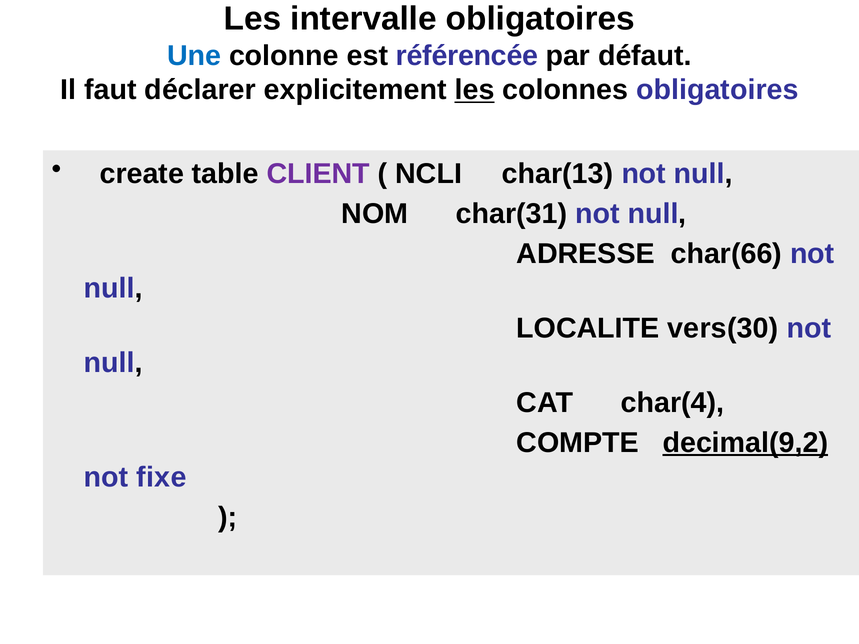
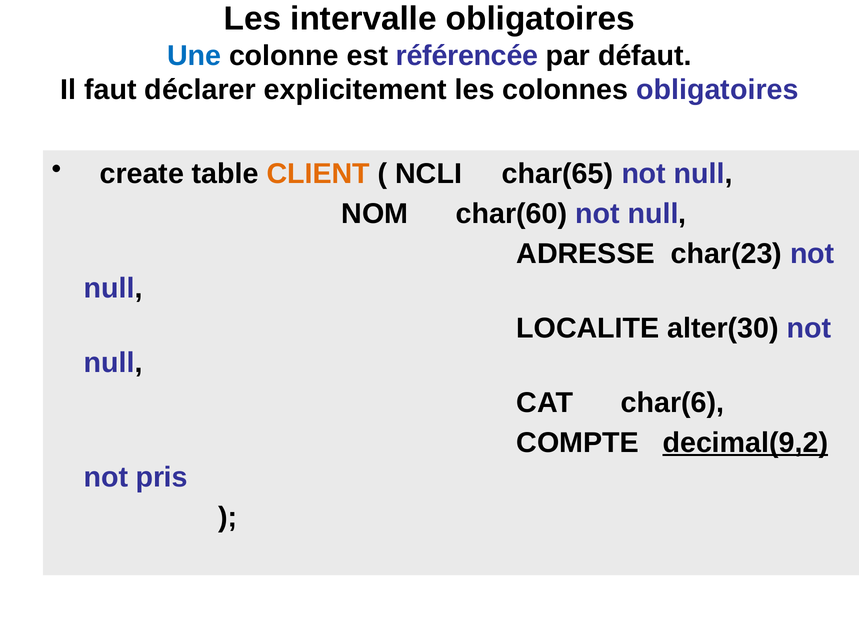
les at (475, 90) underline: present -> none
CLIENT colour: purple -> orange
char(13: char(13 -> char(65
char(31: char(31 -> char(60
char(66: char(66 -> char(23
vers(30: vers(30 -> alter(30
char(4: char(4 -> char(6
fixe: fixe -> pris
